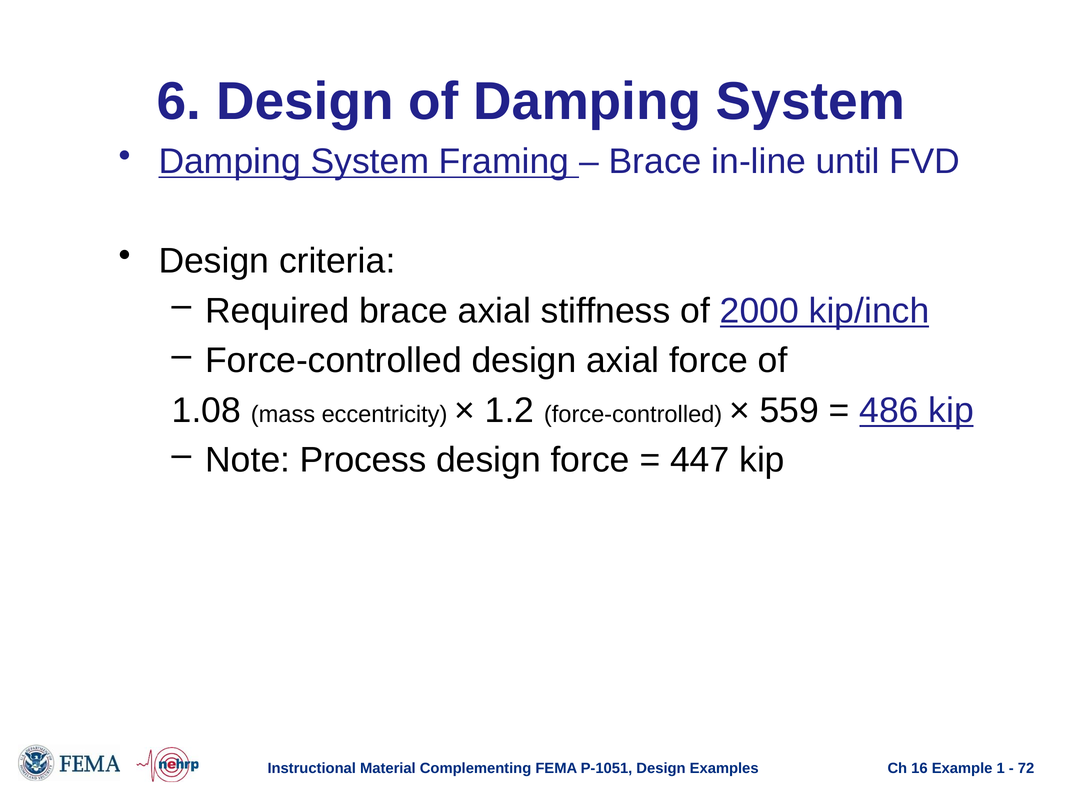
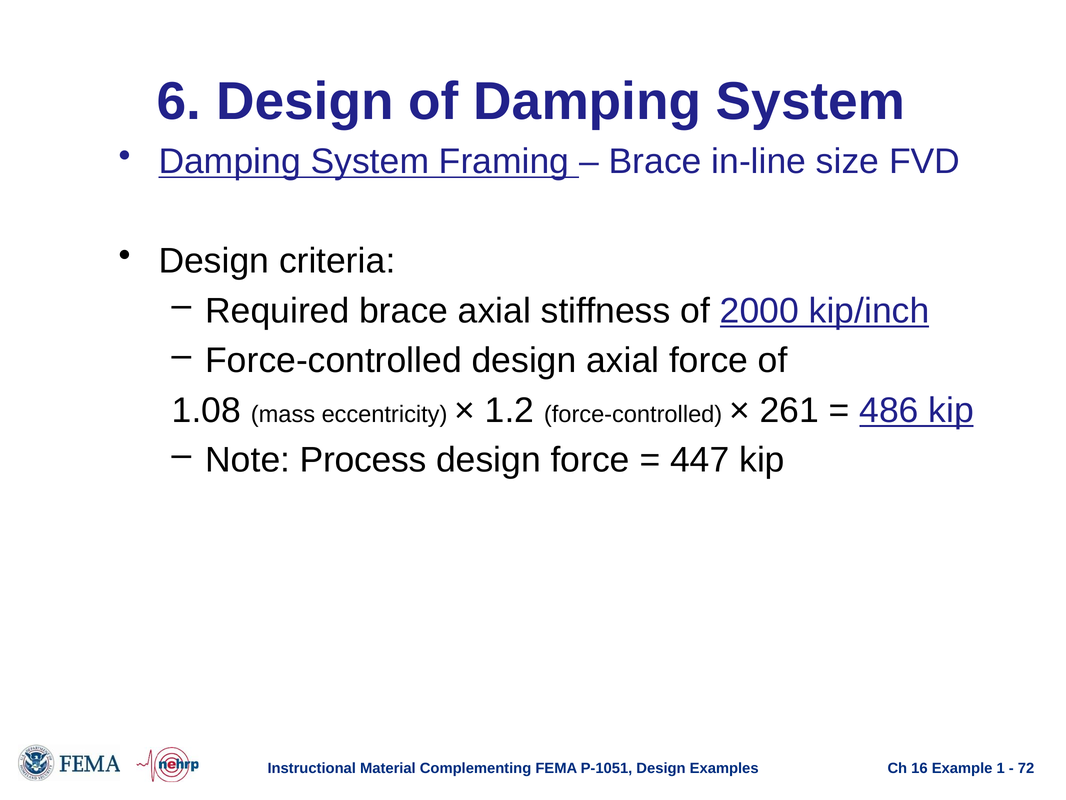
until: until -> size
559: 559 -> 261
